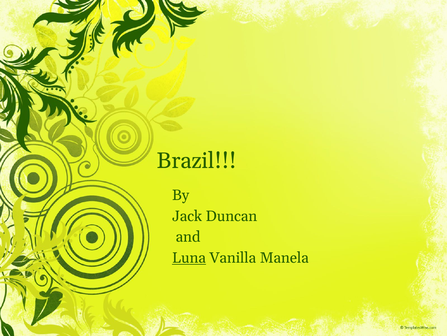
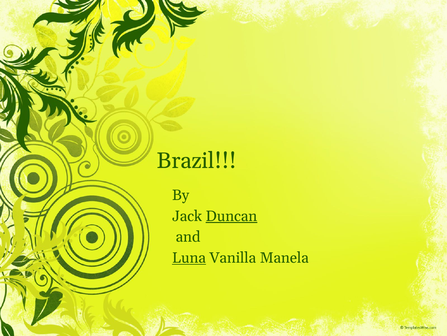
Duncan underline: none -> present
